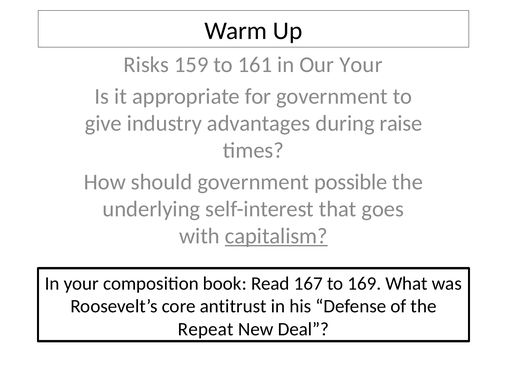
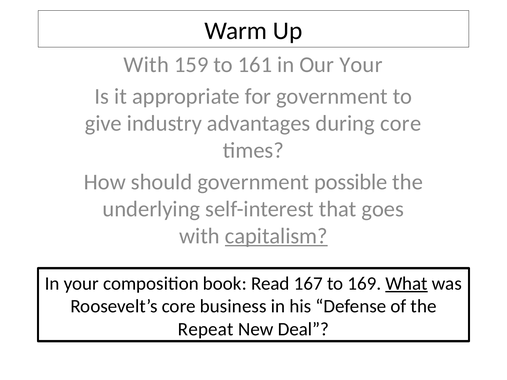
Risks at (146, 65): Risks -> With
during raise: raise -> core
What underline: none -> present
antitrust: antitrust -> business
